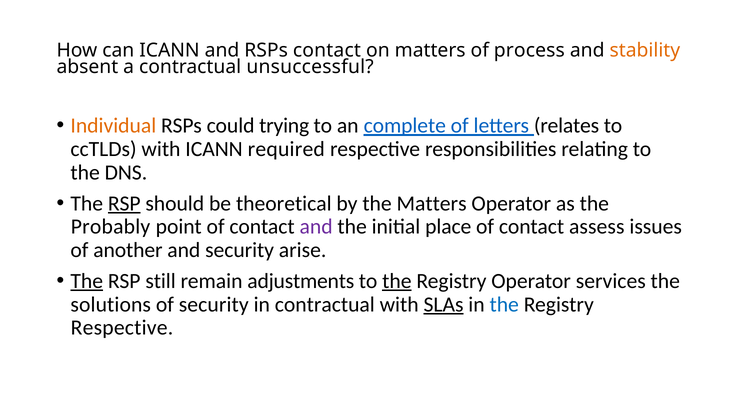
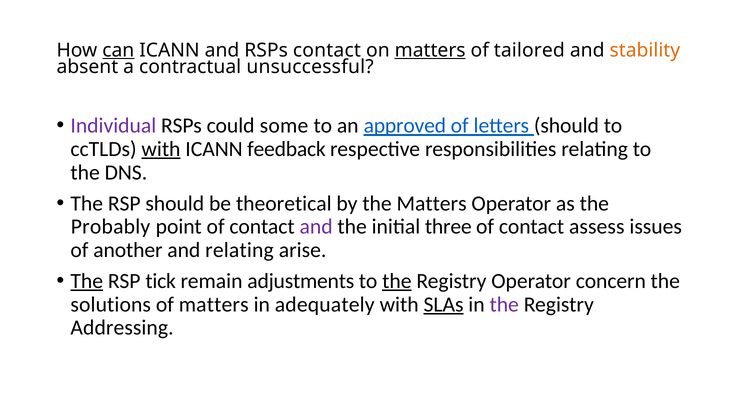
can underline: none -> present
matters at (430, 50) underline: none -> present
process: process -> tailored
Individual colour: orange -> purple
trying: trying -> some
complete: complete -> approved
letters relates: relates -> should
with at (161, 149) underline: none -> present
required: required -> feedback
RSP at (124, 204) underline: present -> none
place: place -> three
and security: security -> relating
still: still -> tick
services: services -> concern
of security: security -> matters
in contractual: contractual -> adequately
the at (504, 305) colour: blue -> purple
Respective at (122, 328): Respective -> Addressing
